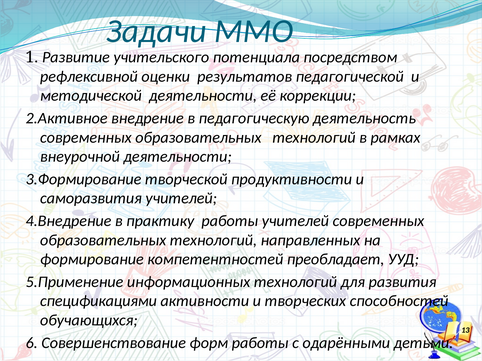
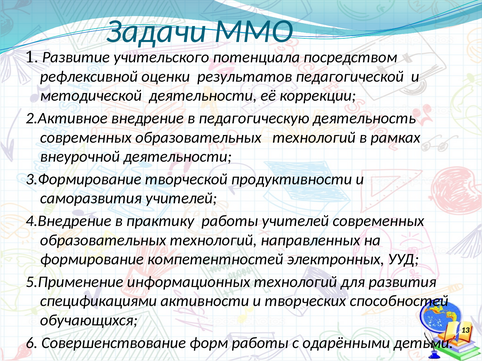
преобладает: преобладает -> электронных
